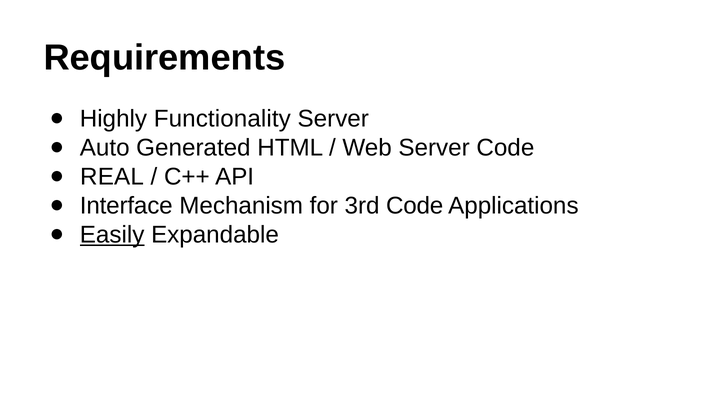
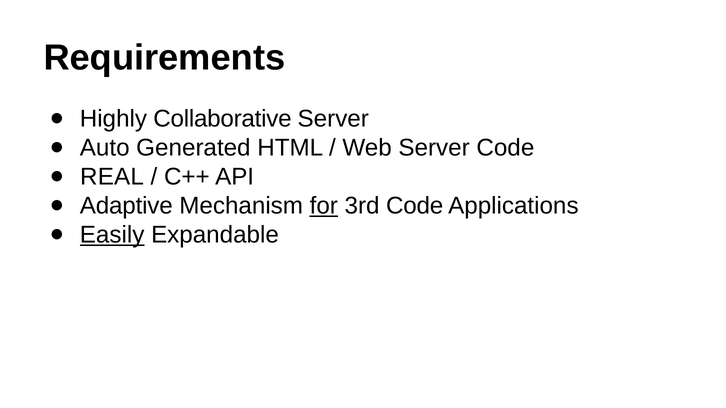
Functionality: Functionality -> Collaborative
Interface: Interface -> Adaptive
for underline: none -> present
